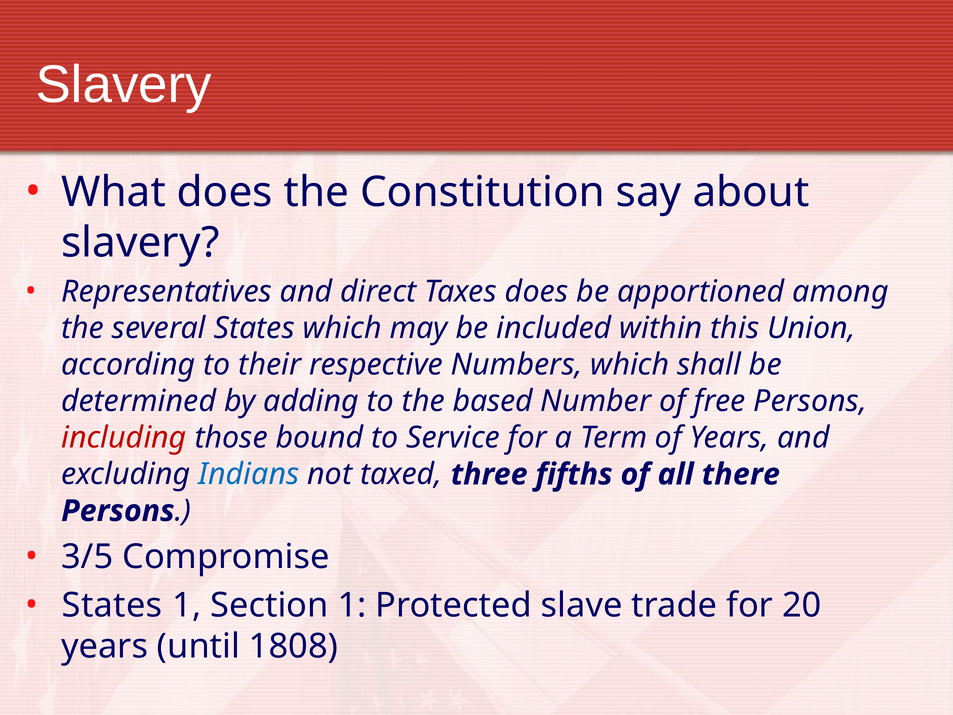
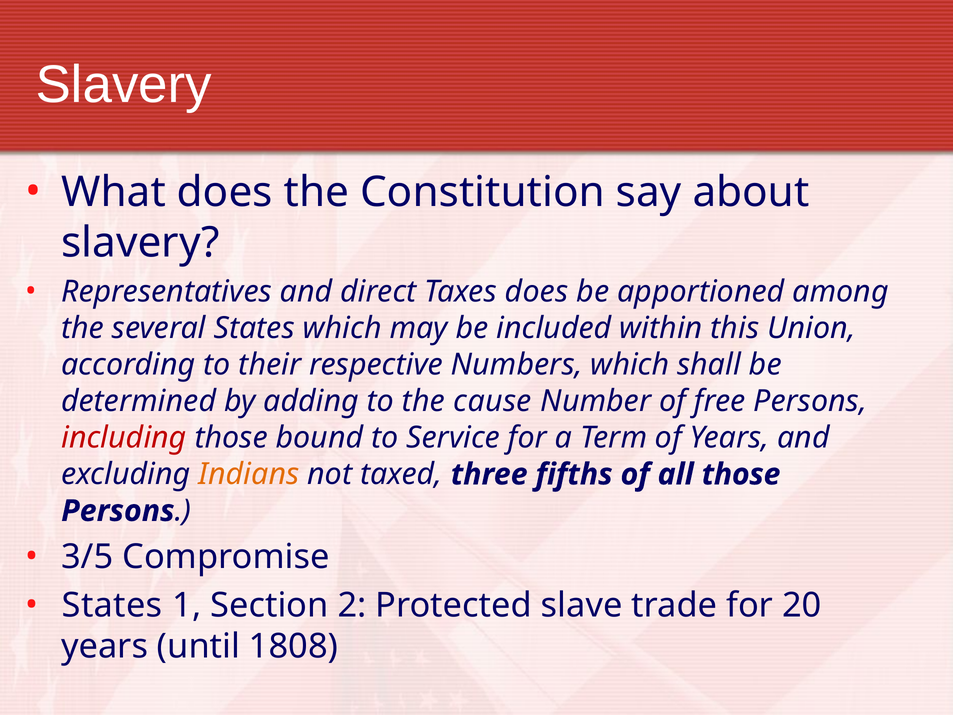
based: based -> cause
Indians colour: blue -> orange
all there: there -> those
Section 1: 1 -> 2
